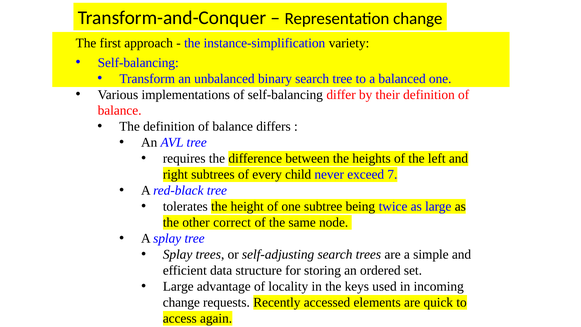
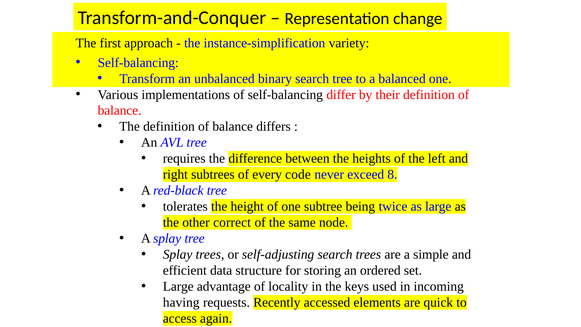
child: child -> code
7: 7 -> 8
change at (181, 302): change -> having
